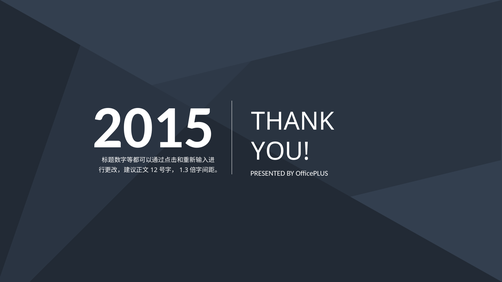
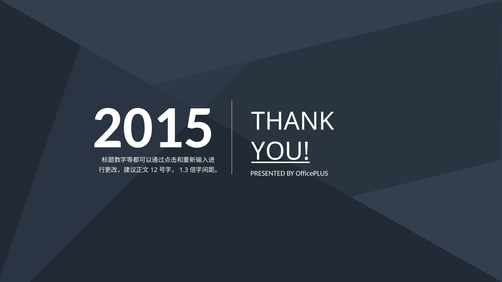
YOU underline: none -> present
